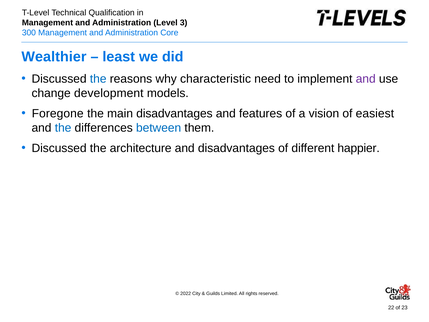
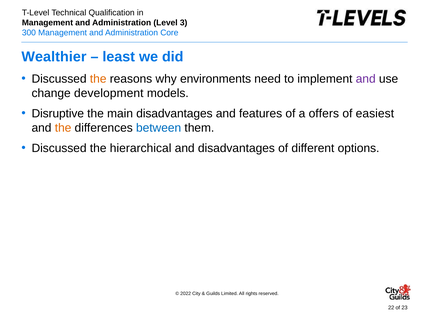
the at (98, 79) colour: blue -> orange
characteristic: characteristic -> environments
Foregone: Foregone -> Disruptive
vision: vision -> offers
the at (63, 128) colour: blue -> orange
architecture: architecture -> hierarchical
happier: happier -> options
